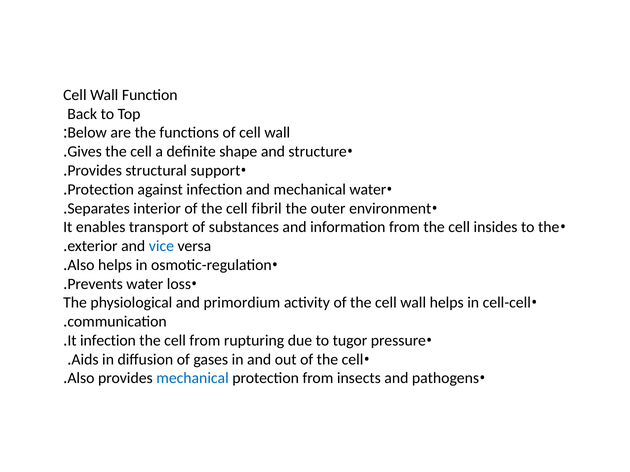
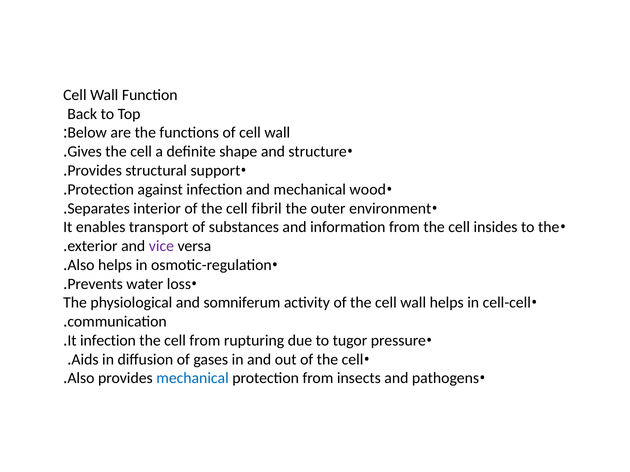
mechanical water: water -> wood
vice colour: blue -> purple
primordium: primordium -> somniferum
